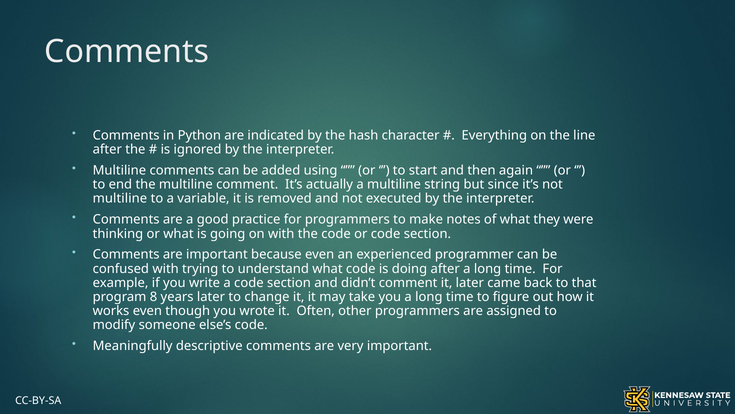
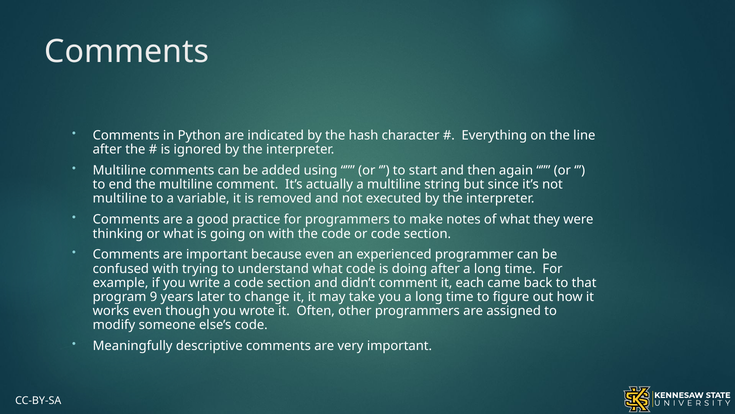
it later: later -> each
8: 8 -> 9
